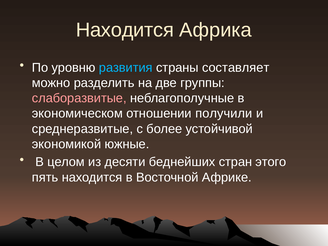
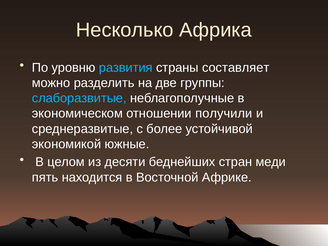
Находится at (125, 30): Находится -> Несколько
слаборазвитые colour: pink -> light blue
этого: этого -> меди
